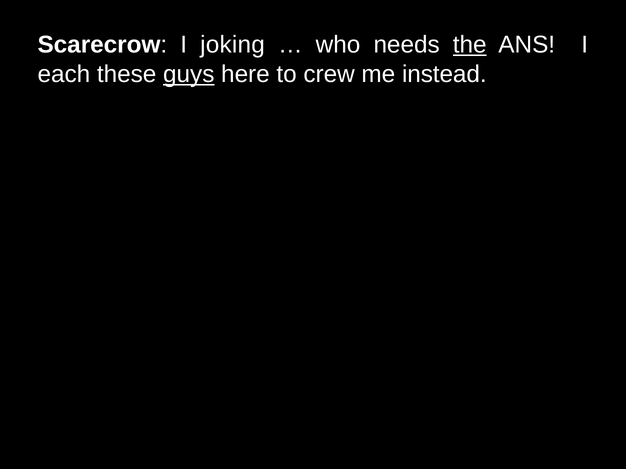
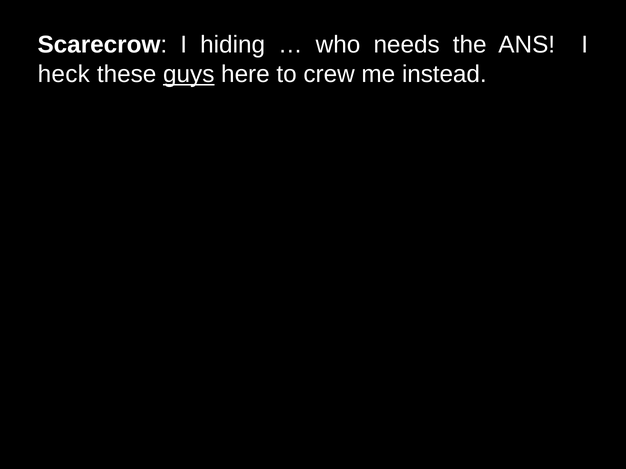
joking: joking -> hiding
the underline: present -> none
each: each -> heck
